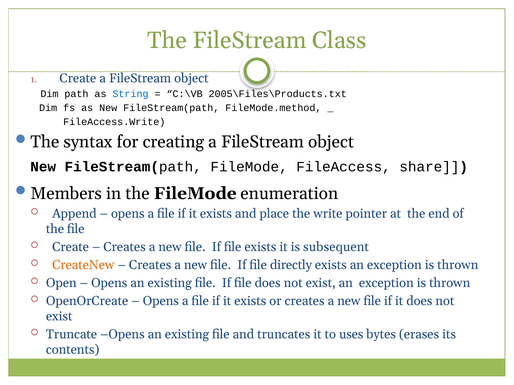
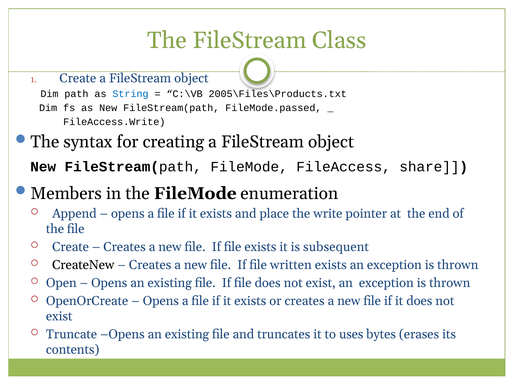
FileMode.method: FileMode.method -> FileMode.passed
CreateNew colour: orange -> black
directly: directly -> written
